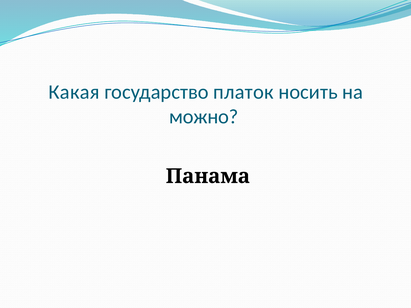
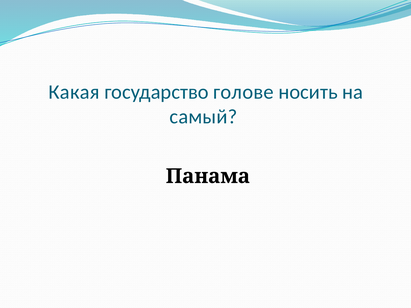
платок: платок -> голове
можно: можно -> самый
